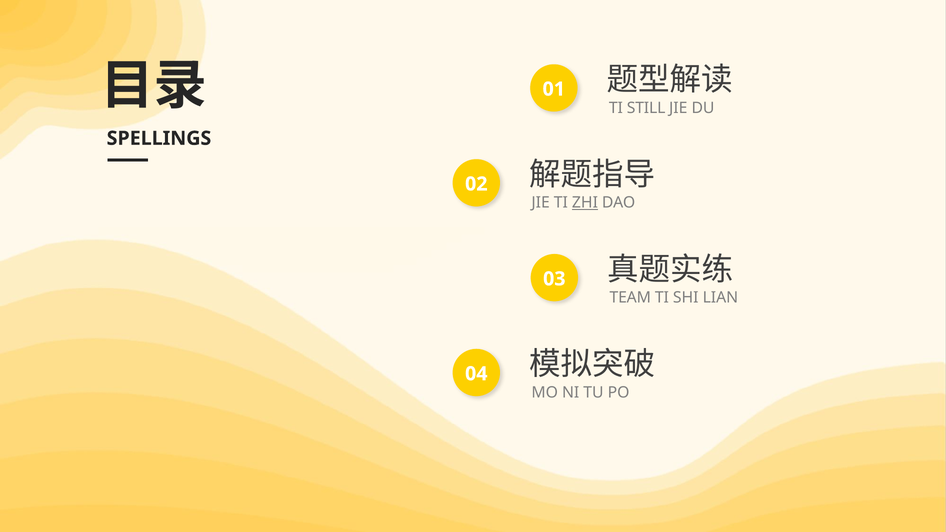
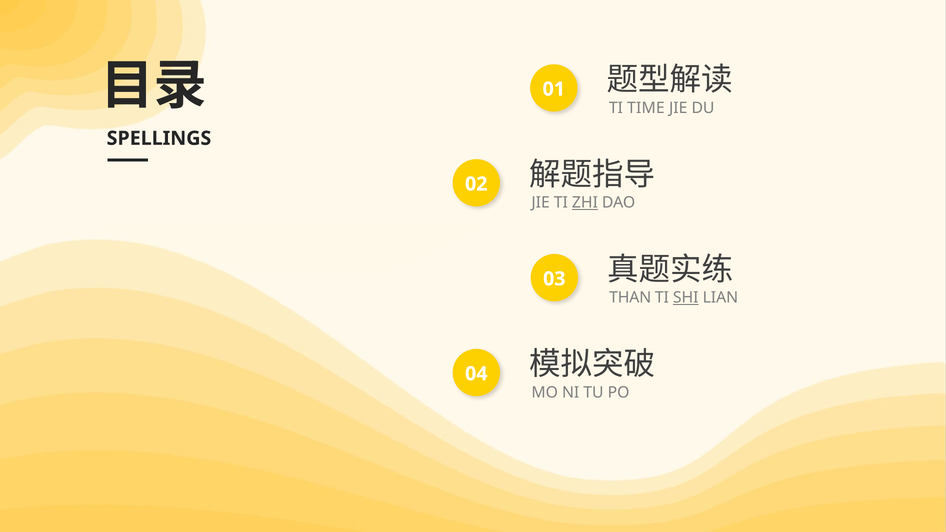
STILL: STILL -> TIME
TEAM: TEAM -> THAN
SHI underline: none -> present
